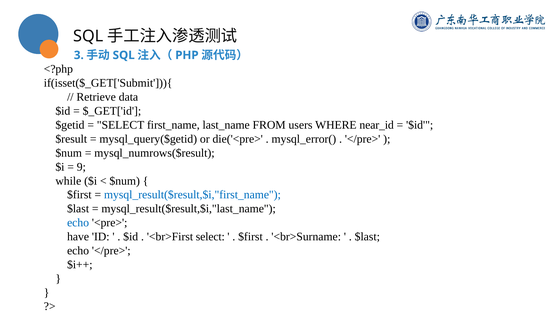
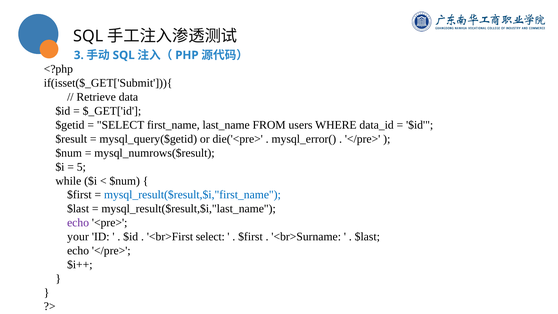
near_id: near_id -> data_id
9: 9 -> 5
echo at (78, 223) colour: blue -> purple
have: have -> your
